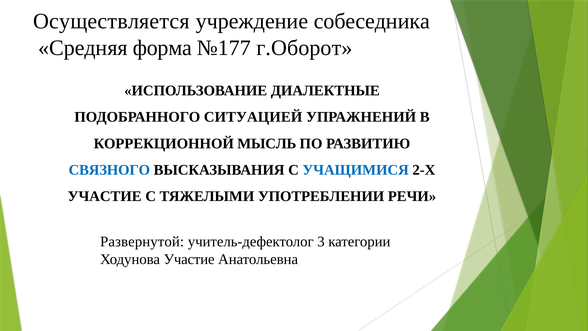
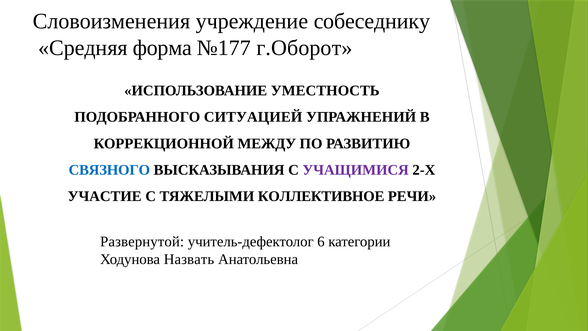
Осуществляется: Осуществляется -> Словоизменения
собеседника: собеседника -> собеседнику
ДИАЛЕКТНЫЕ: ДИАЛЕКТНЫЕ -> УМЕСТНОСТЬ
МЫСЛЬ: МЫСЛЬ -> МЕЖДУ
УЧАЩИМИСЯ colour: blue -> purple
УПОТРЕБЛЕНИИ: УПОТРЕБЛЕНИИ -> КОЛЛЕКТИВНОЕ
3: 3 -> 6
Ходунова Участие: Участие -> Назвать
